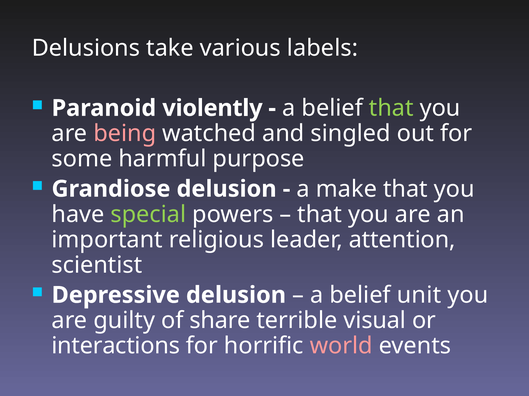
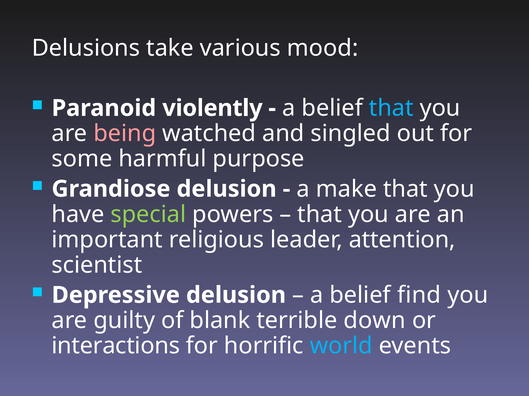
labels: labels -> mood
that at (391, 108) colour: light green -> light blue
unit: unit -> find
share: share -> blank
visual: visual -> down
world colour: pink -> light blue
